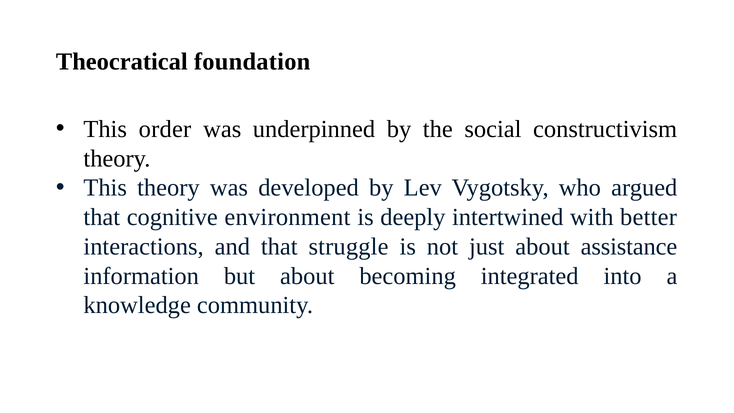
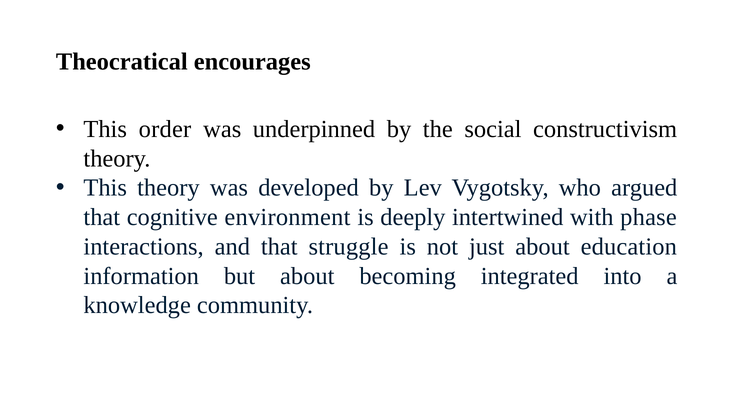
foundation: foundation -> encourages
better: better -> phase
assistance: assistance -> education
